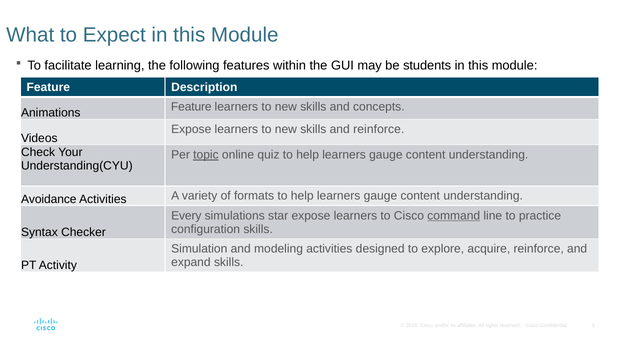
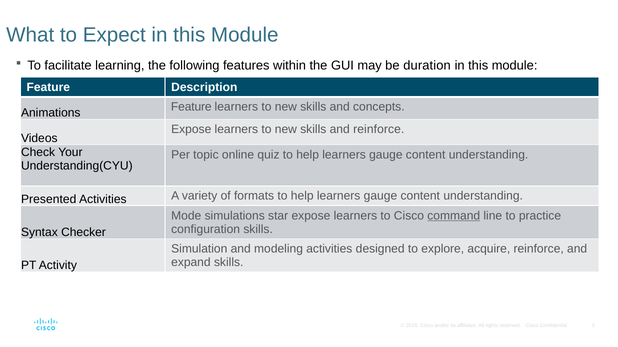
students: students -> duration
topic underline: present -> none
Avoidance: Avoidance -> Presented
Every: Every -> Mode
